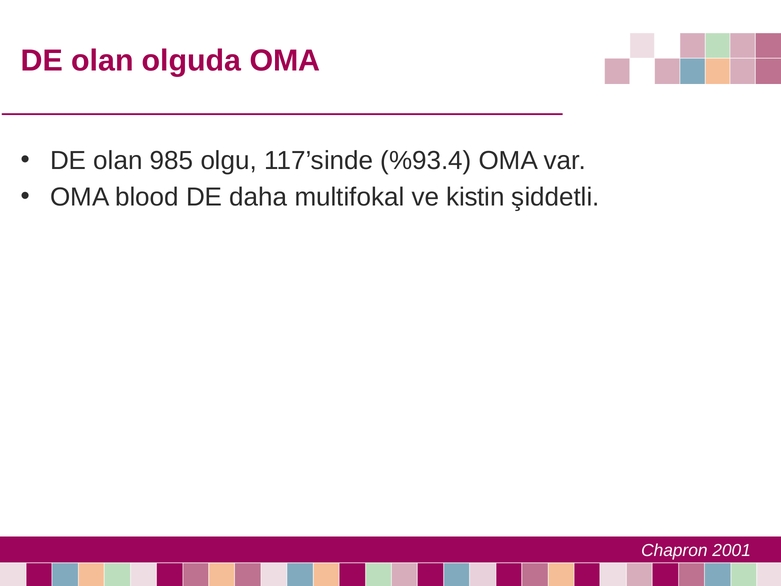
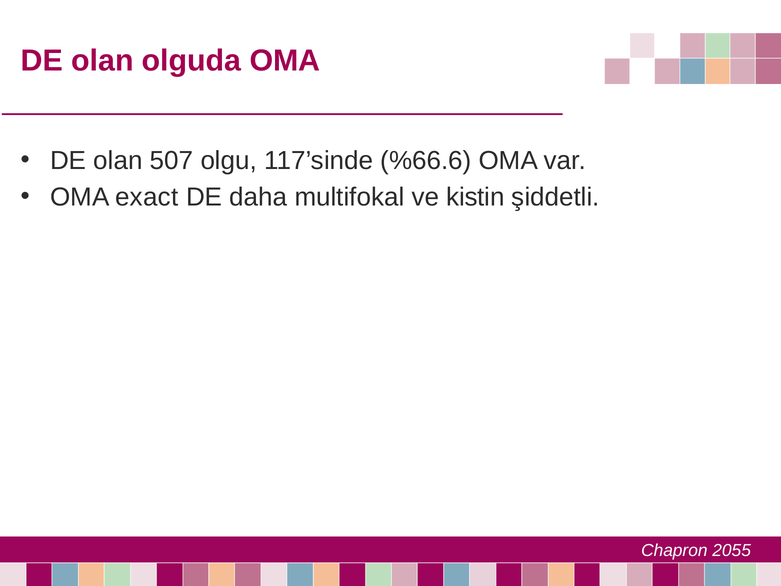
985: 985 -> 507
%93.4: %93.4 -> %66.6
blood: blood -> exact
2001: 2001 -> 2055
